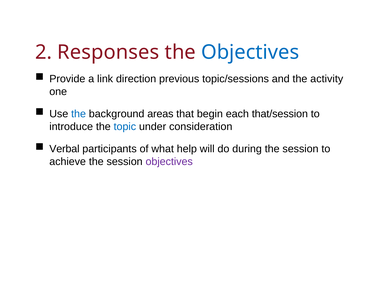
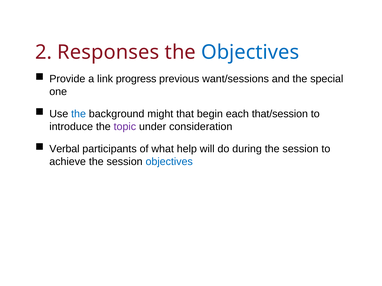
direction: direction -> progress
topic/sessions: topic/sessions -> want/sessions
activity: activity -> special
areas: areas -> might
topic colour: blue -> purple
objectives at (169, 162) colour: purple -> blue
